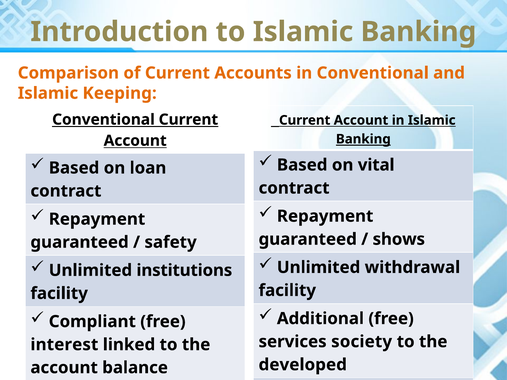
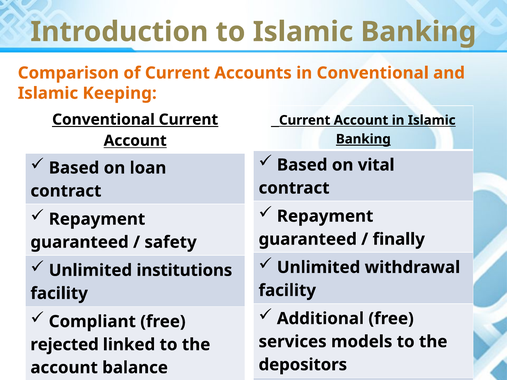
shows: shows -> finally
society: society -> models
interest at (64, 345): interest -> rejected
developed: developed -> depositors
